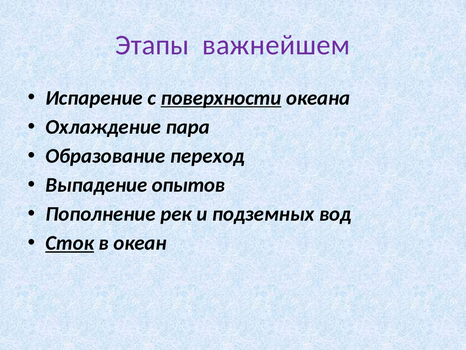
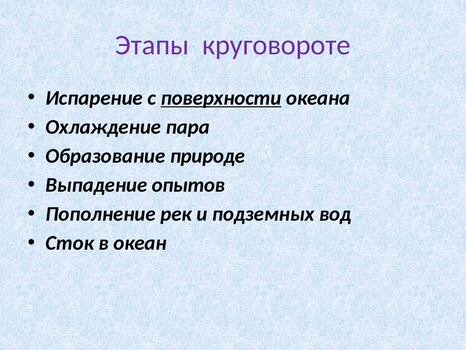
важнейшем: важнейшем -> круговороте
переход: переход -> природе
Сток underline: present -> none
